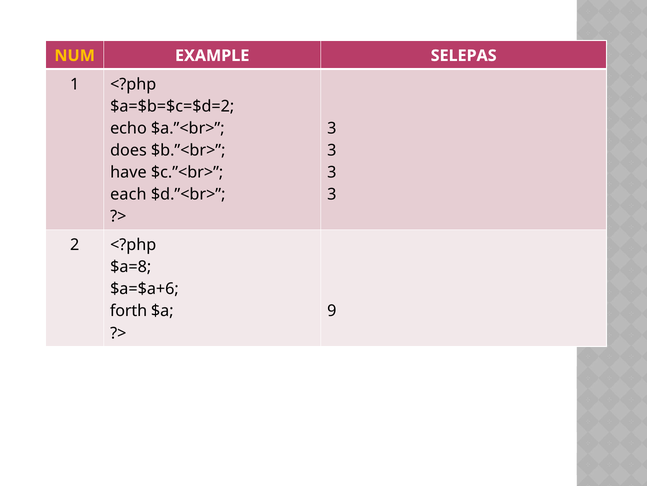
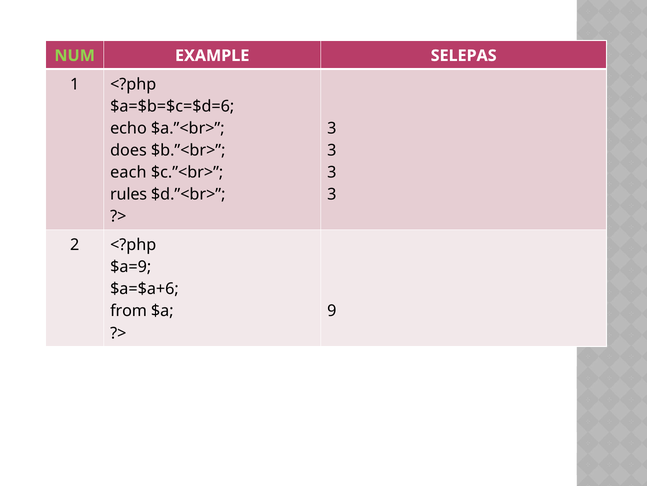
NUM colour: yellow -> light green
$a=$b=$c=$d=2: $a=$b=$c=$d=2 -> $a=$b=$c=$d=6
have: have -> each
each: each -> rules
$a=8: $a=8 -> $a=9
forth: forth -> from
